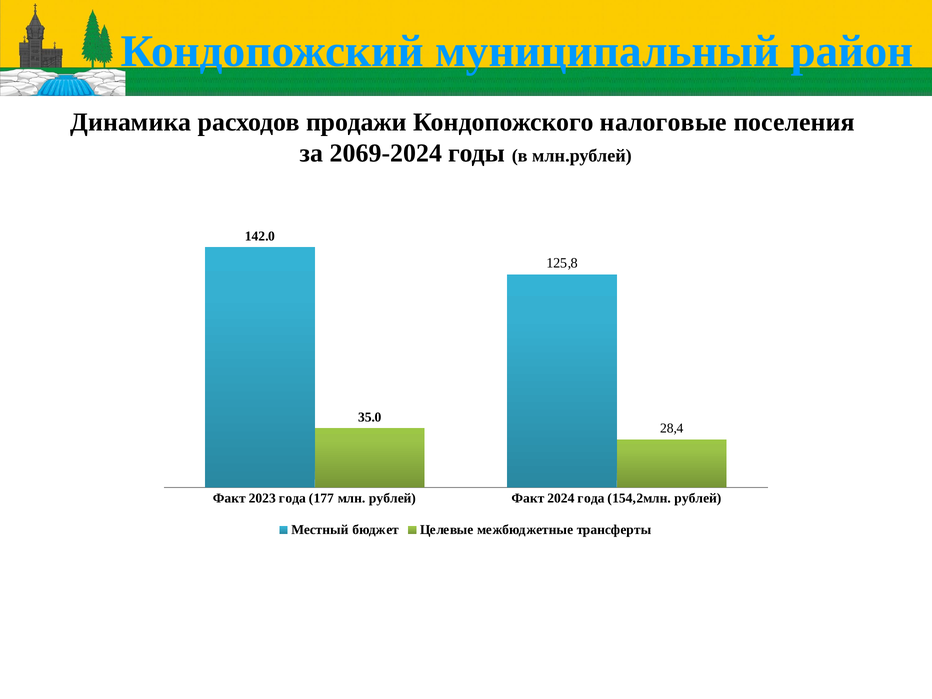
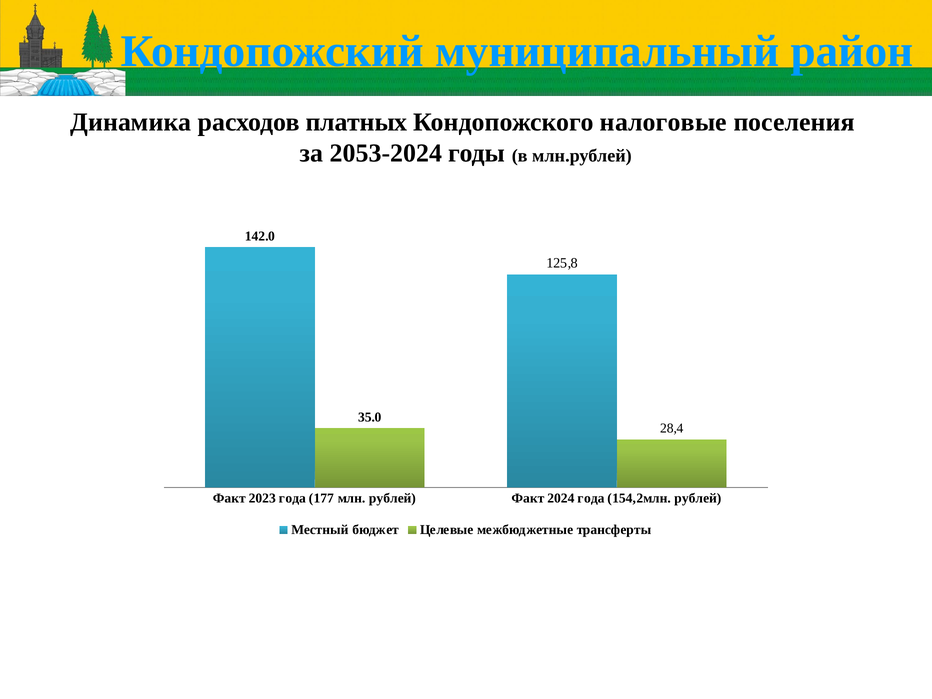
продажи: продажи -> платных
2069-2024: 2069-2024 -> 2053-2024
